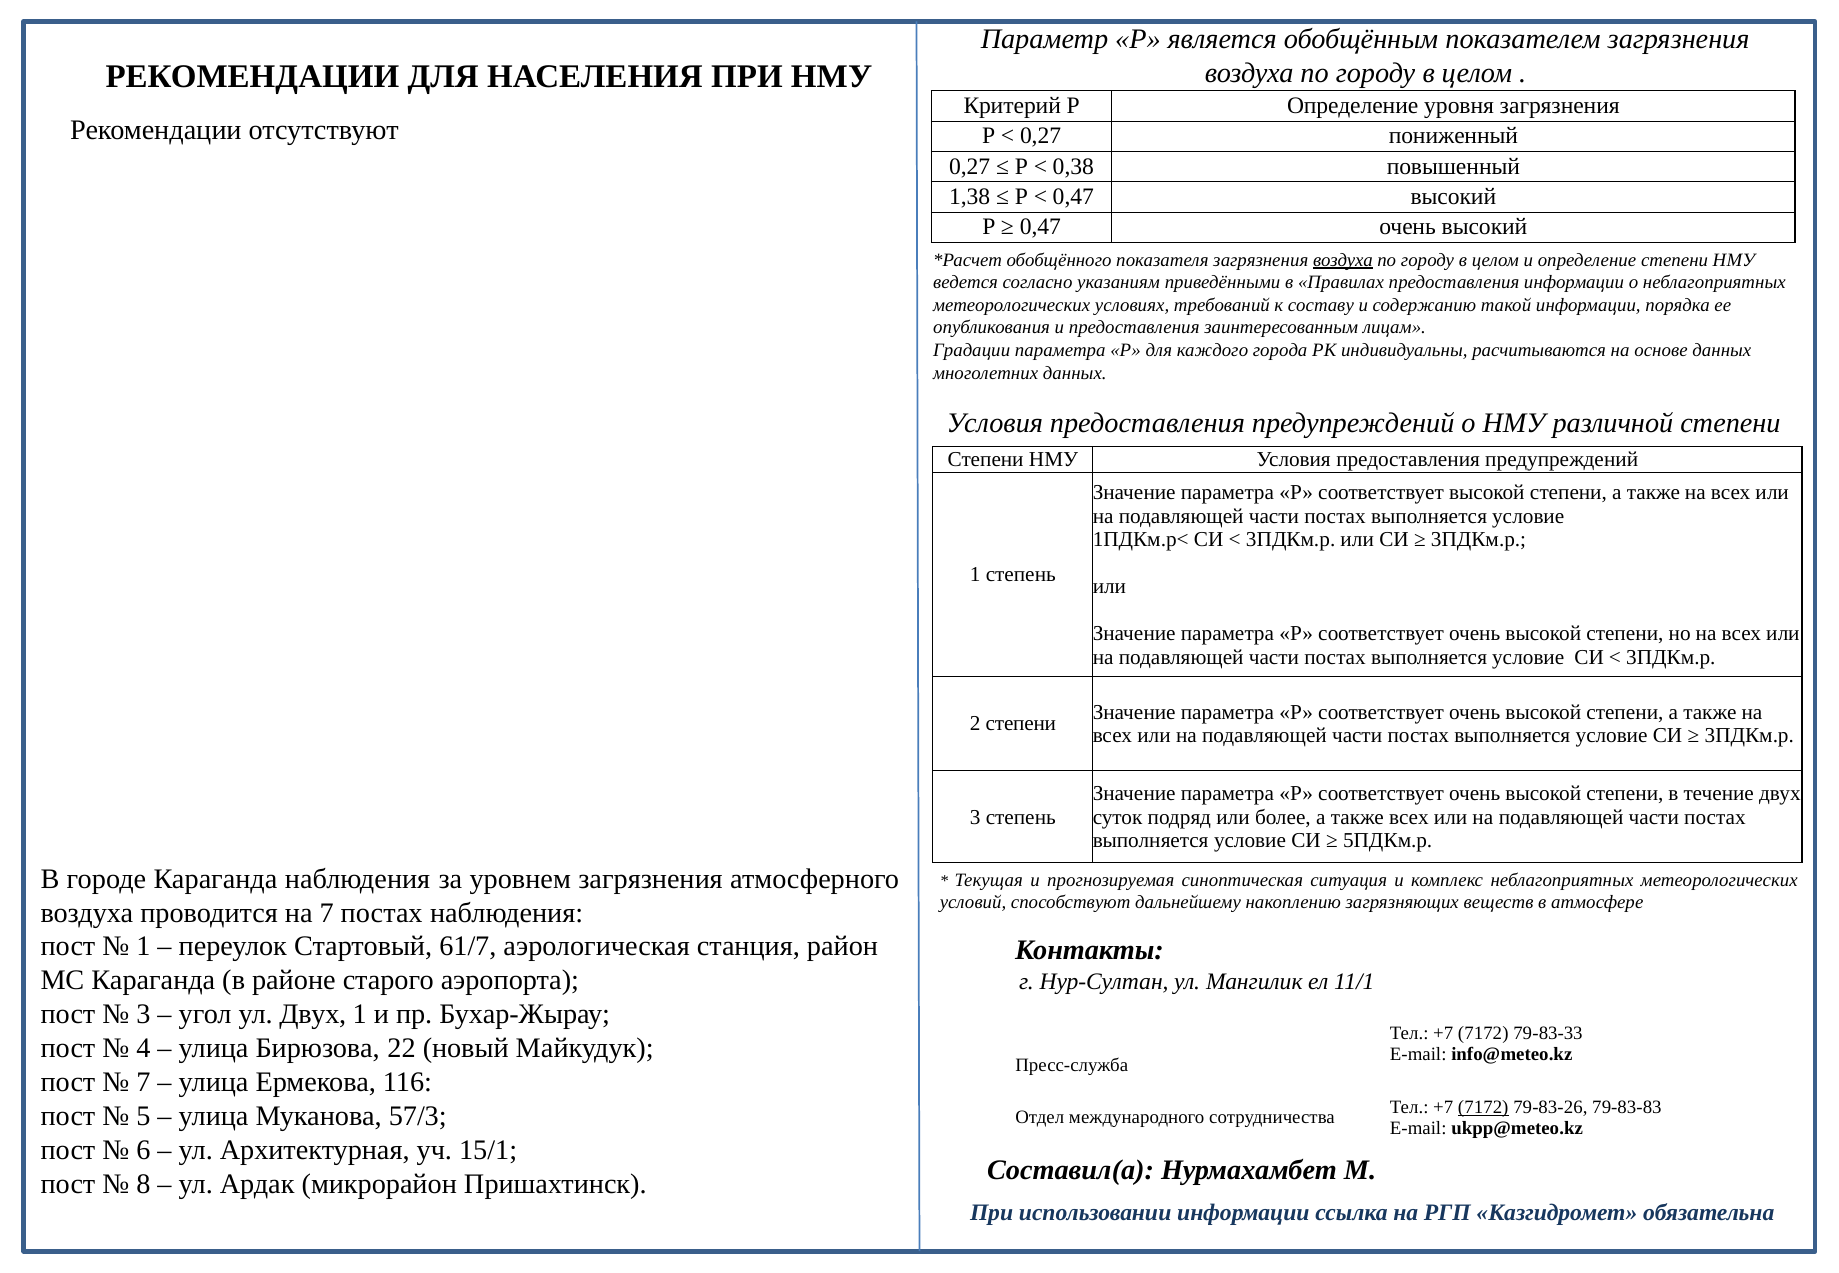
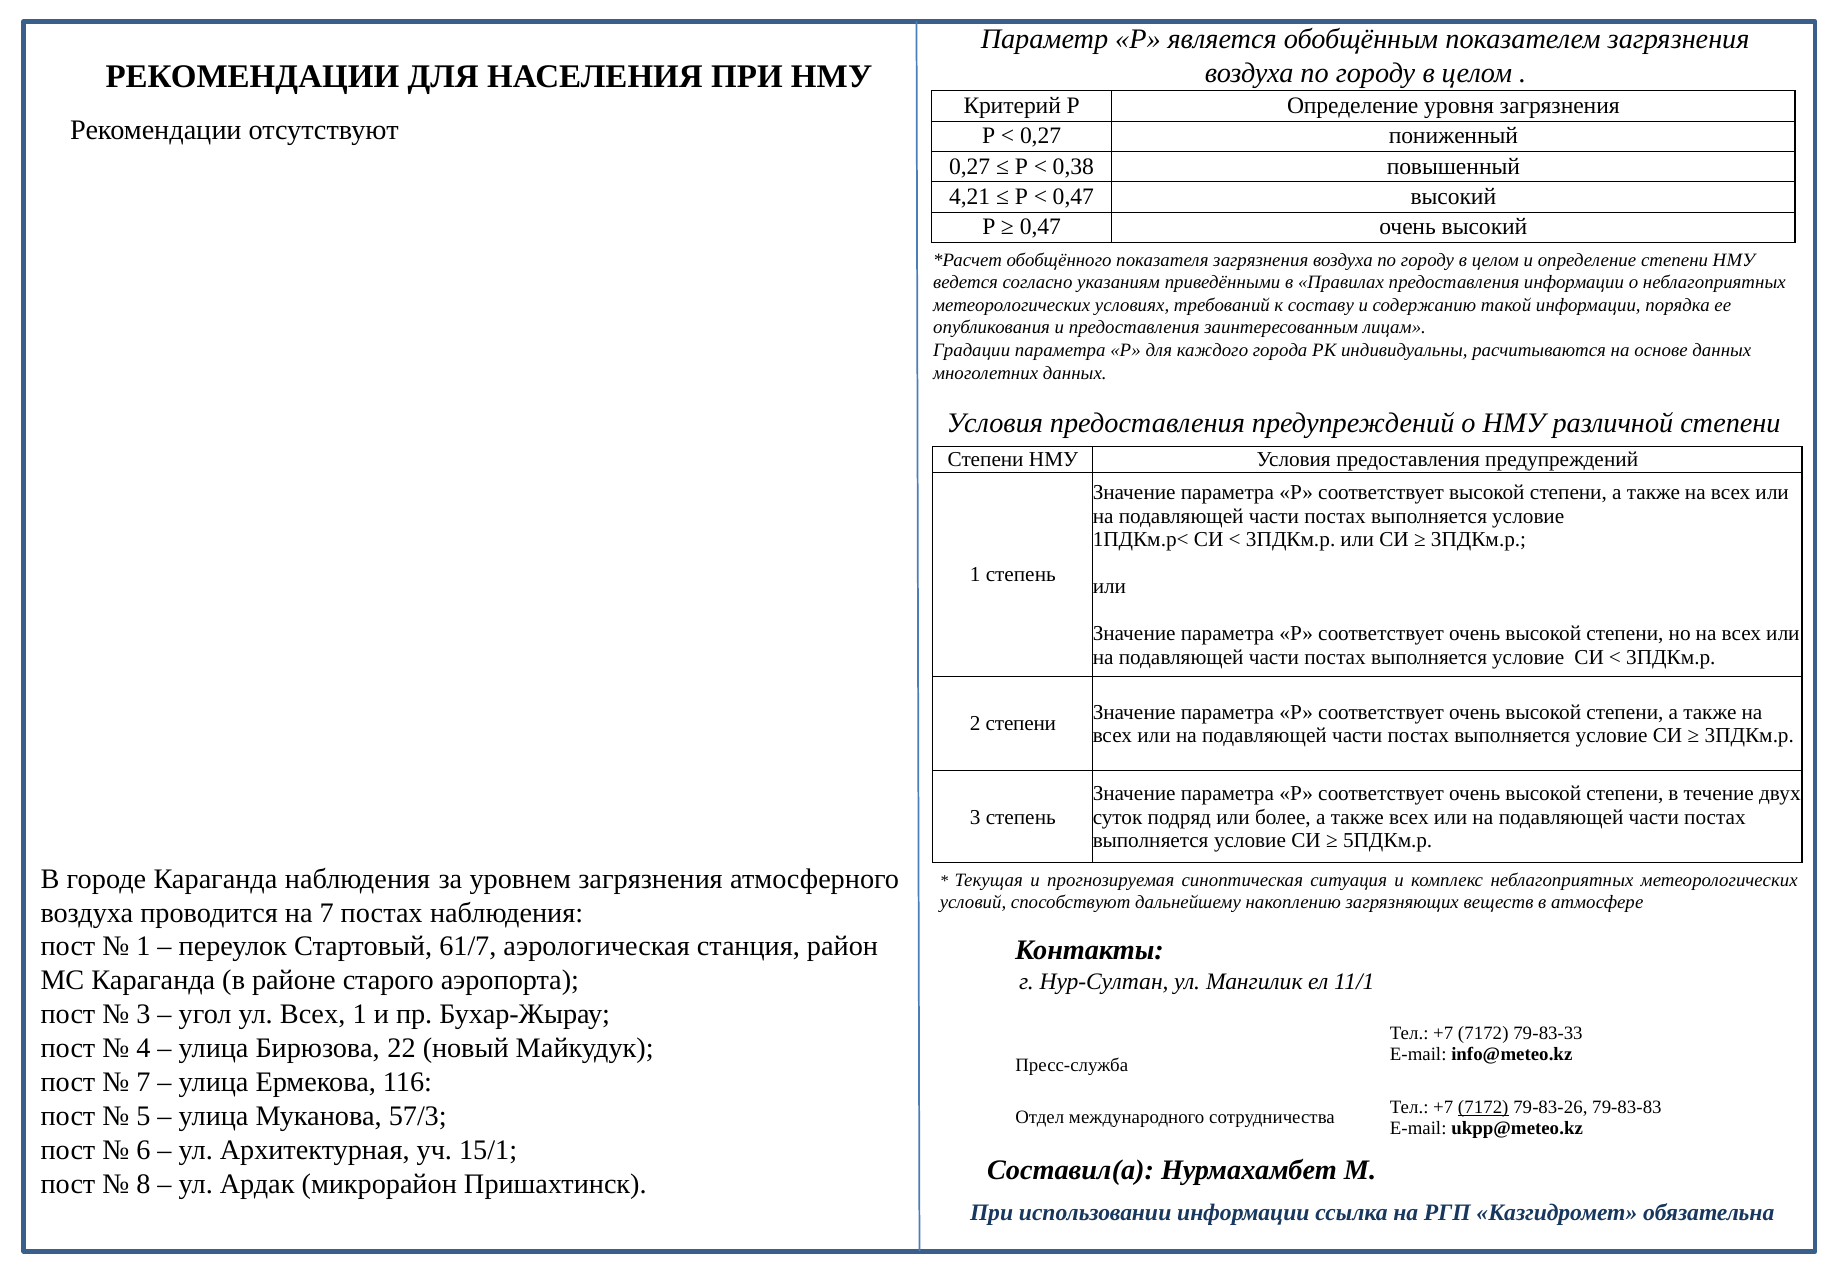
1,38: 1,38 -> 4,21
воздуха at (1343, 260) underline: present -> none
ул Двух: Двух -> Всех
